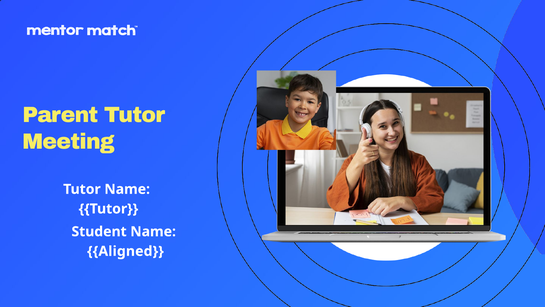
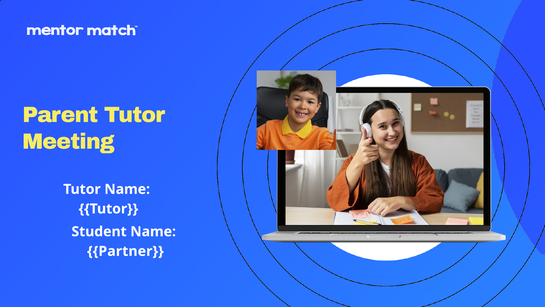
Aligned: Aligned -> Partner
